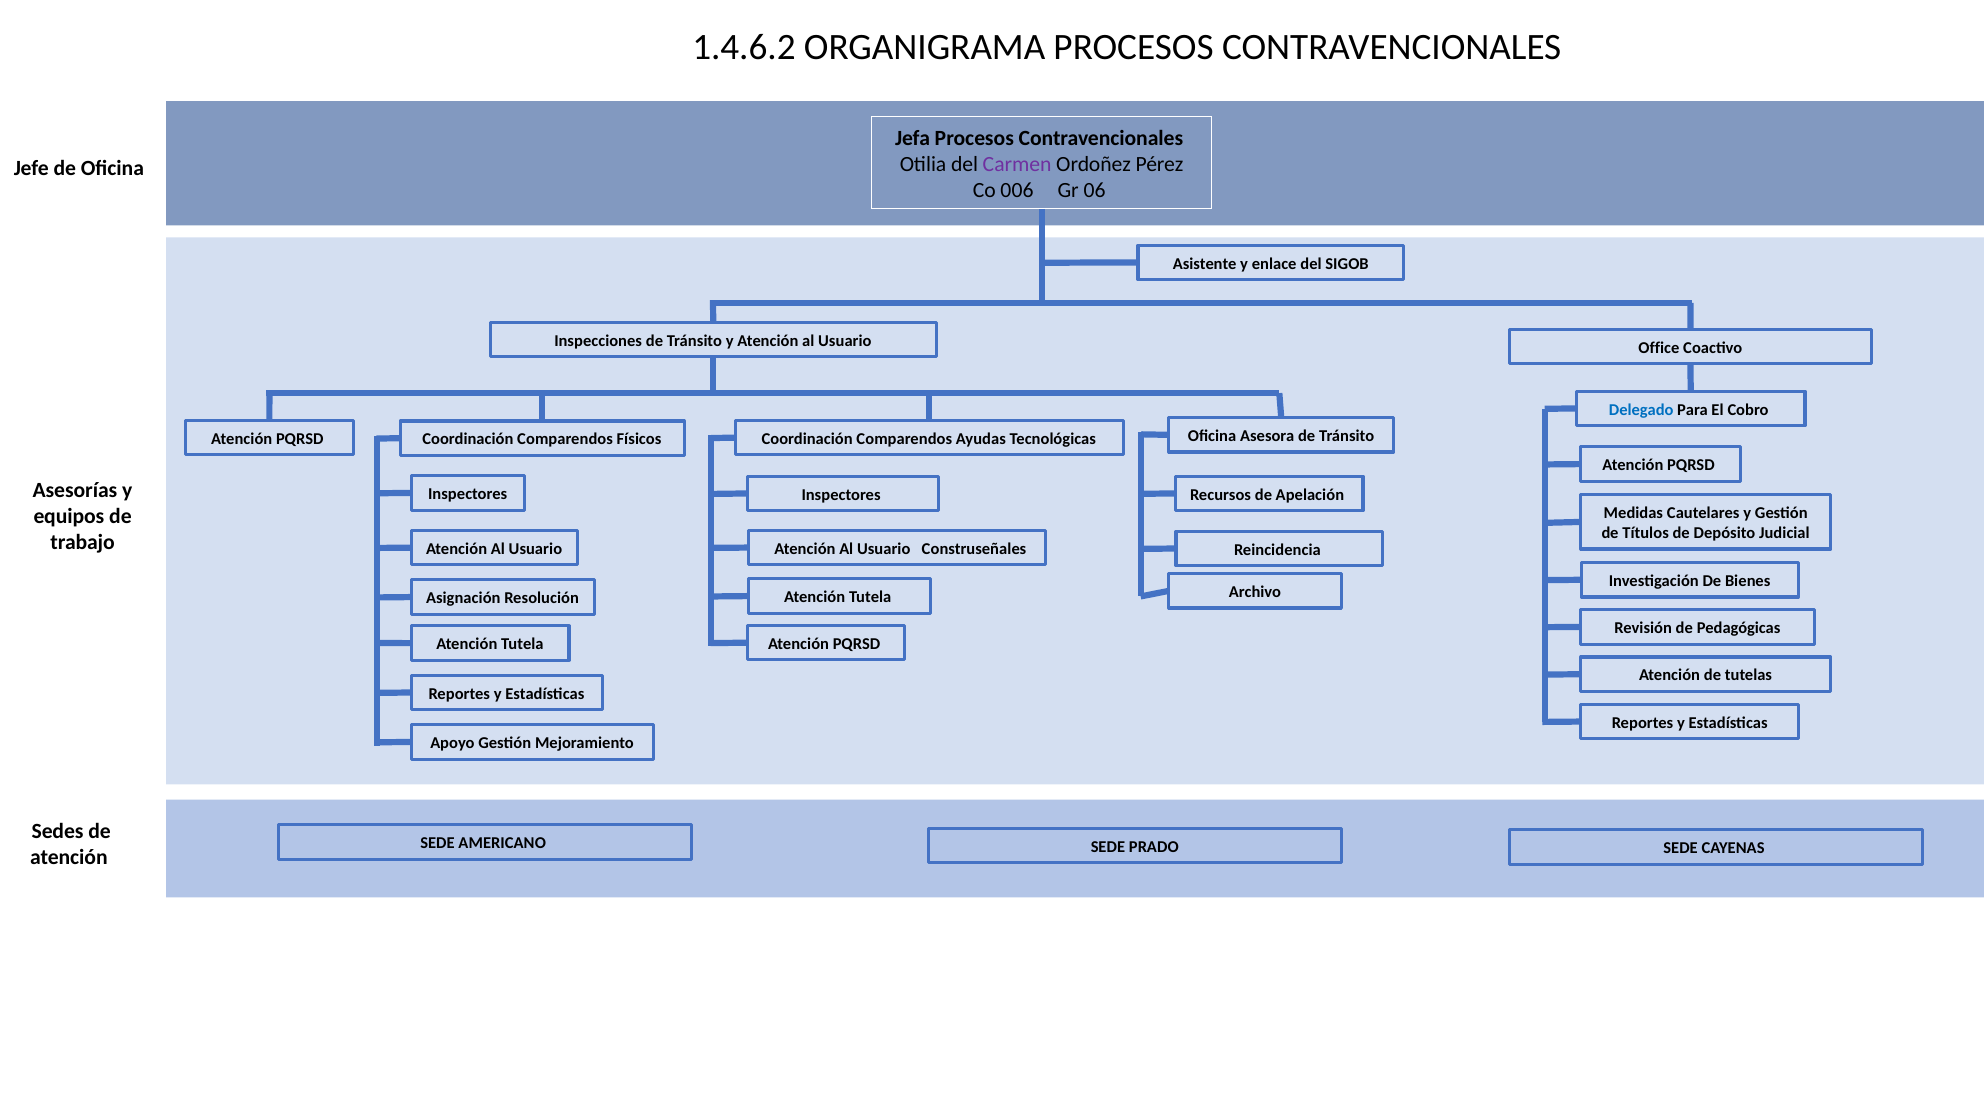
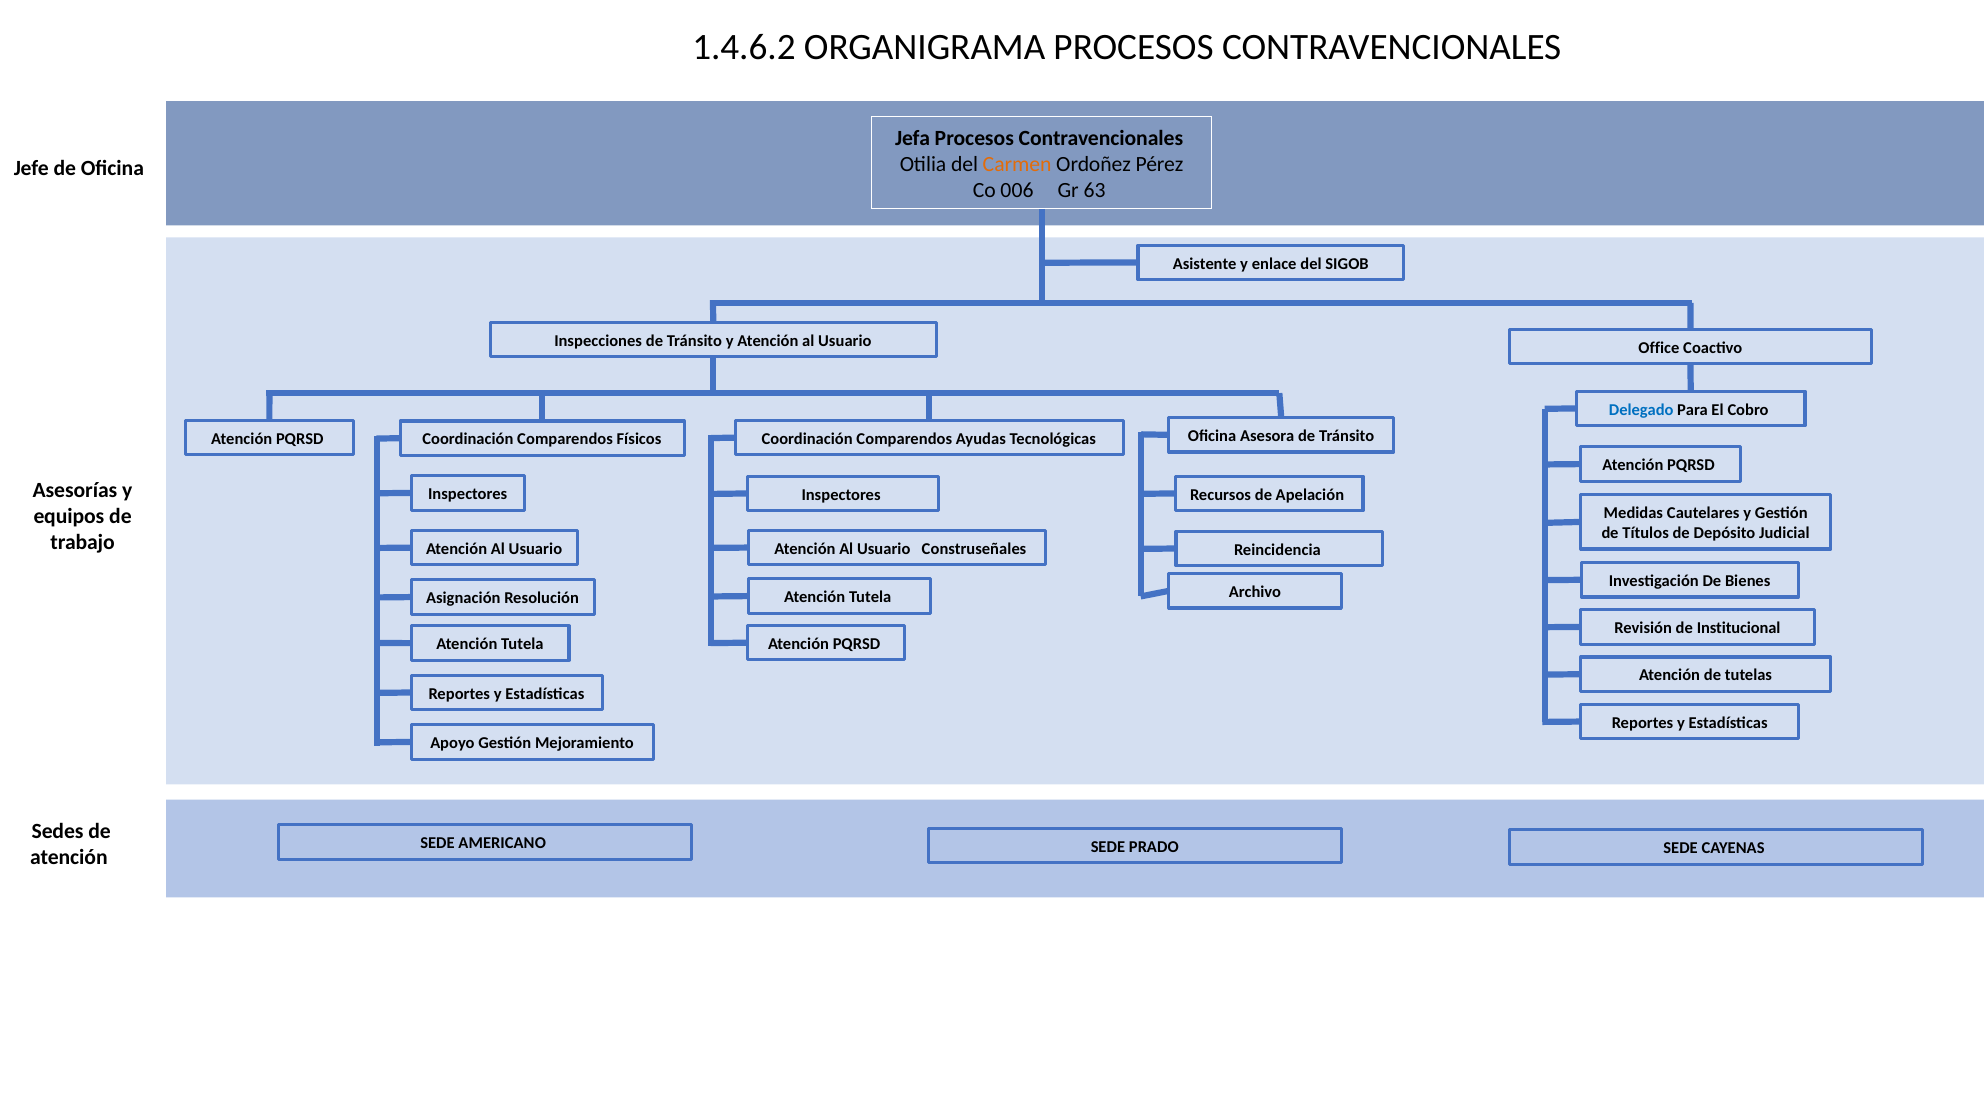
Carmen colour: purple -> orange
06: 06 -> 63
Pedagógicas: Pedagógicas -> Institucional
